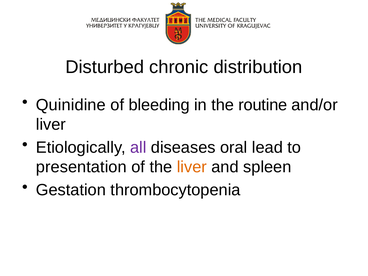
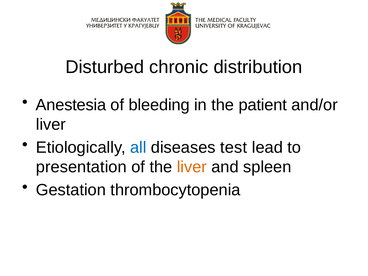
Quinidine: Quinidine -> Anestesia
routine: routine -> patient
all colour: purple -> blue
oral: oral -> test
